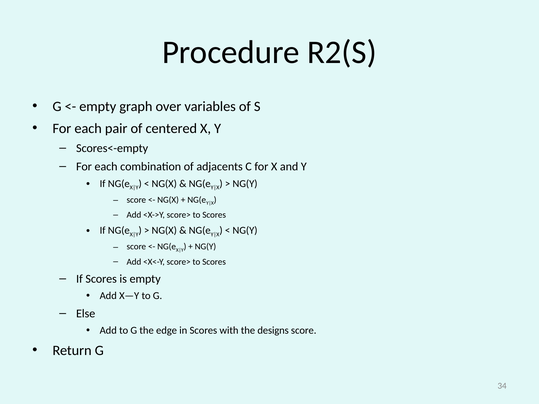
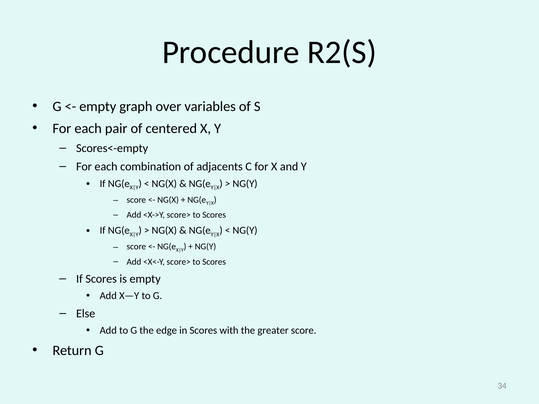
designs: designs -> greater
